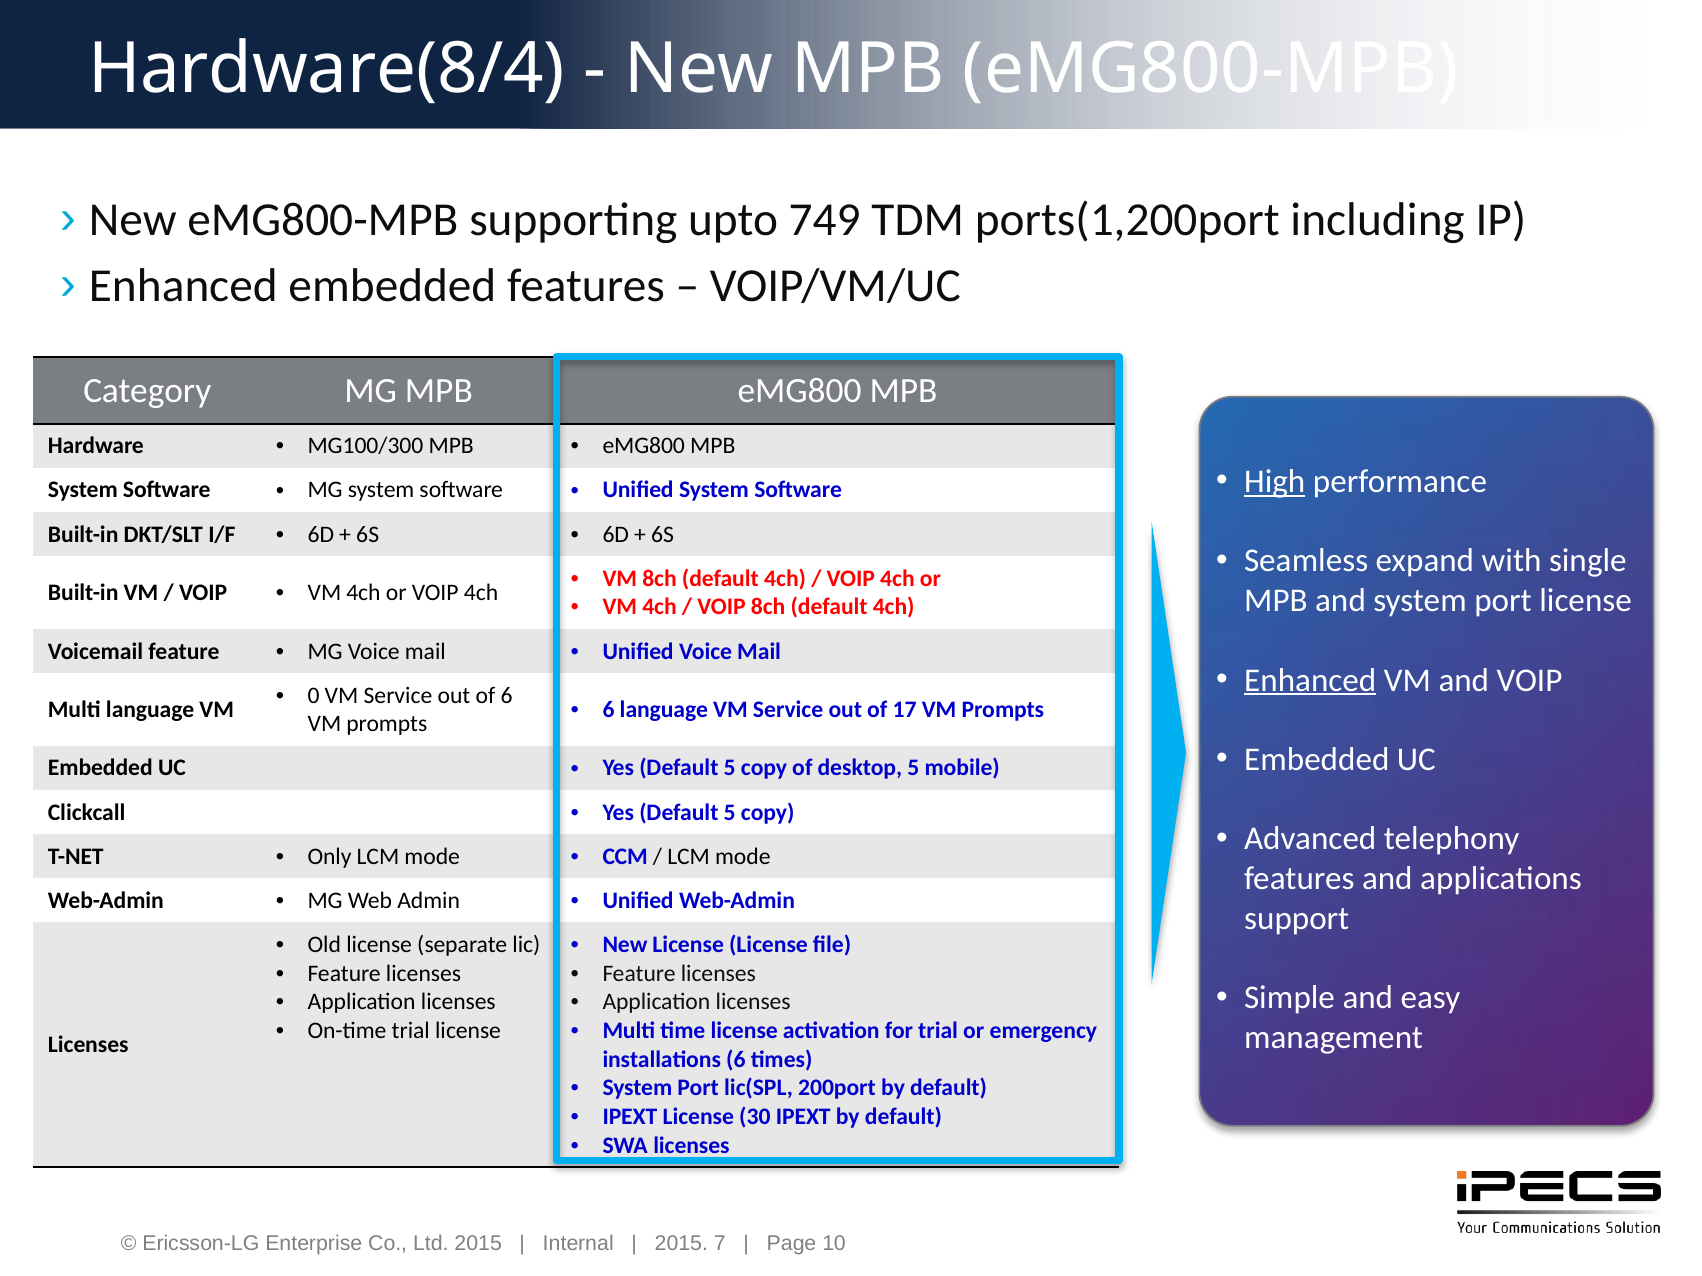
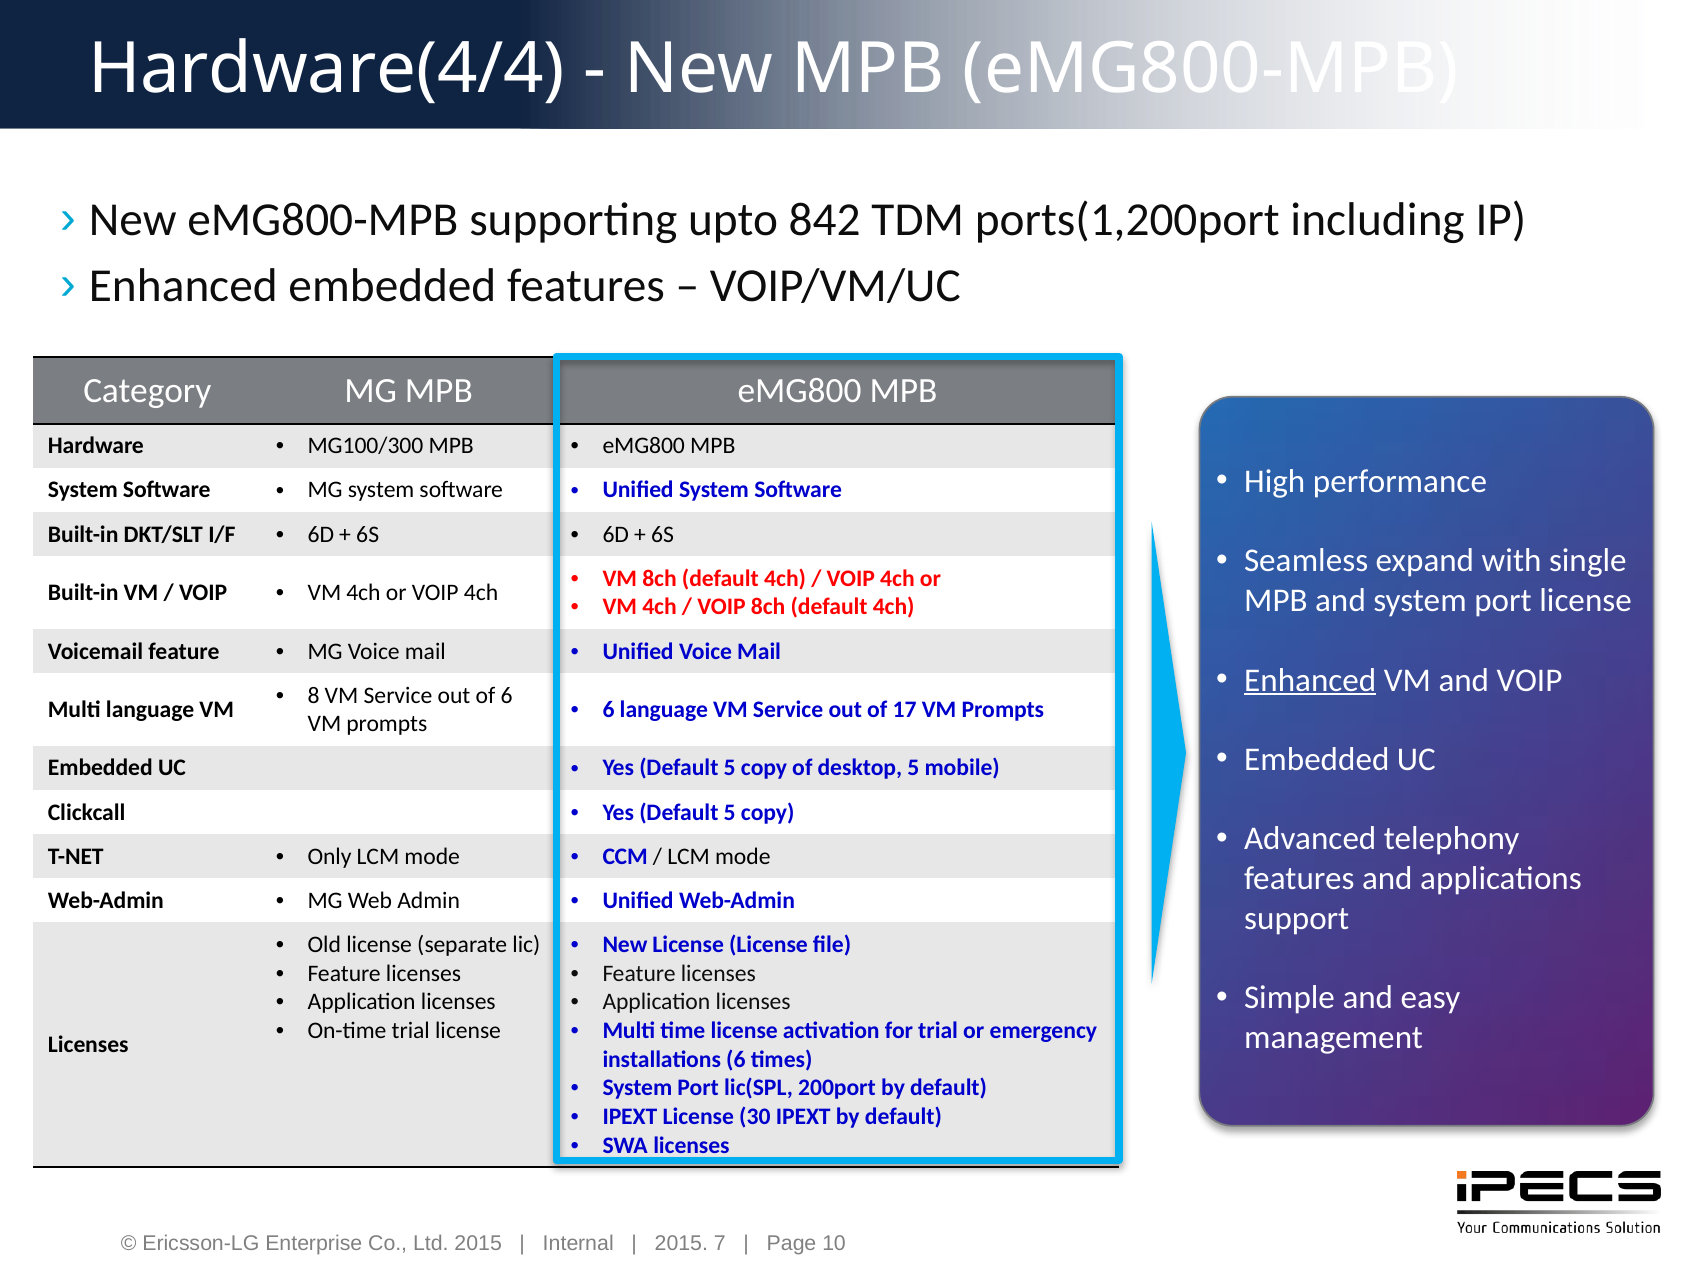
Hardware(8/4: Hardware(8/4 -> Hardware(4/4
749: 749 -> 842
High underline: present -> none
0: 0 -> 8
